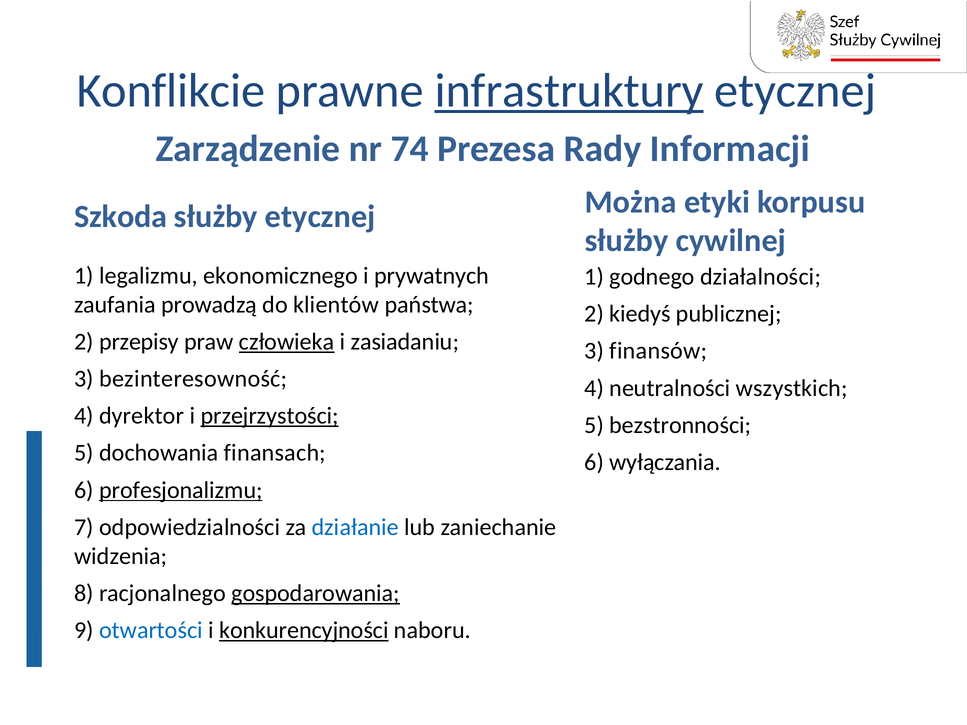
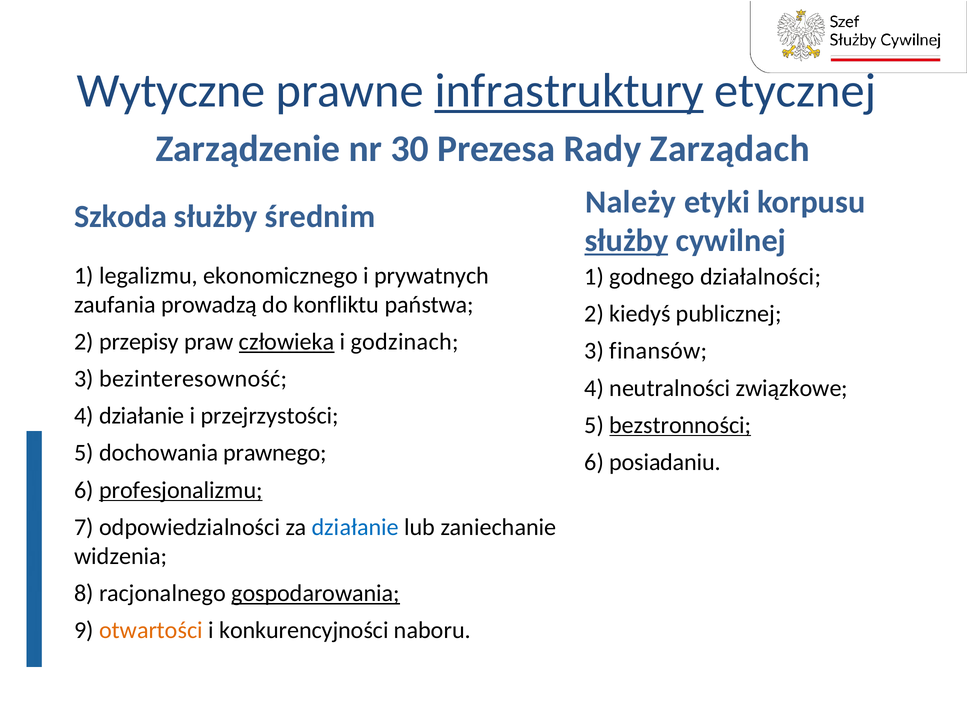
Konflikcie: Konflikcie -> Wytyczne
74: 74 -> 30
Informacji: Informacji -> Zarządach
Można: Można -> Należy
służby etycznej: etycznej -> średnim
służby at (626, 241) underline: none -> present
klientów: klientów -> konfliktu
zasiadaniu: zasiadaniu -> godzinach
wszystkich: wszystkich -> związkowe
4 dyrektor: dyrektor -> działanie
przejrzystości underline: present -> none
bezstronności underline: none -> present
finansach: finansach -> prawnego
wyłączania: wyłączania -> posiadaniu
otwartości colour: blue -> orange
konkurencyjności underline: present -> none
